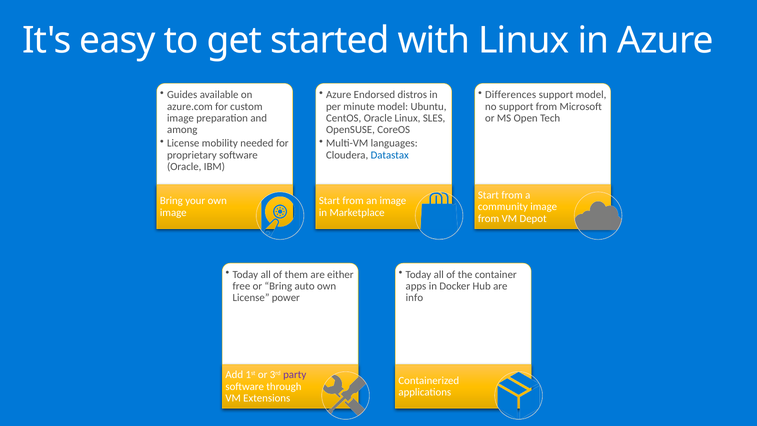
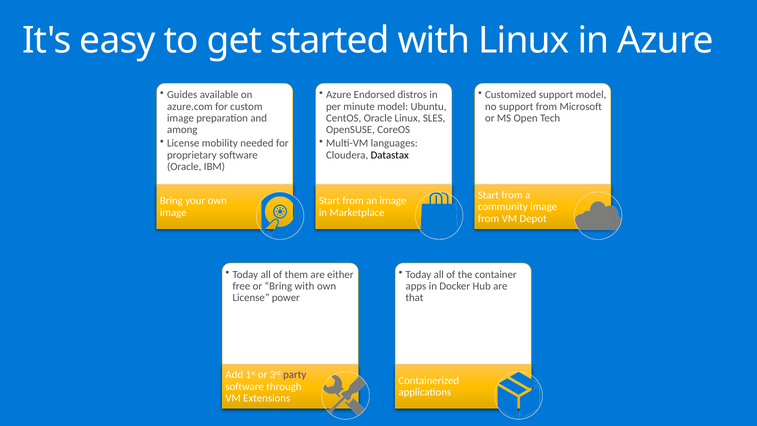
Differences: Differences -> Customized
Datastax colour: blue -> black
Bring auto: auto -> with
info: info -> that
